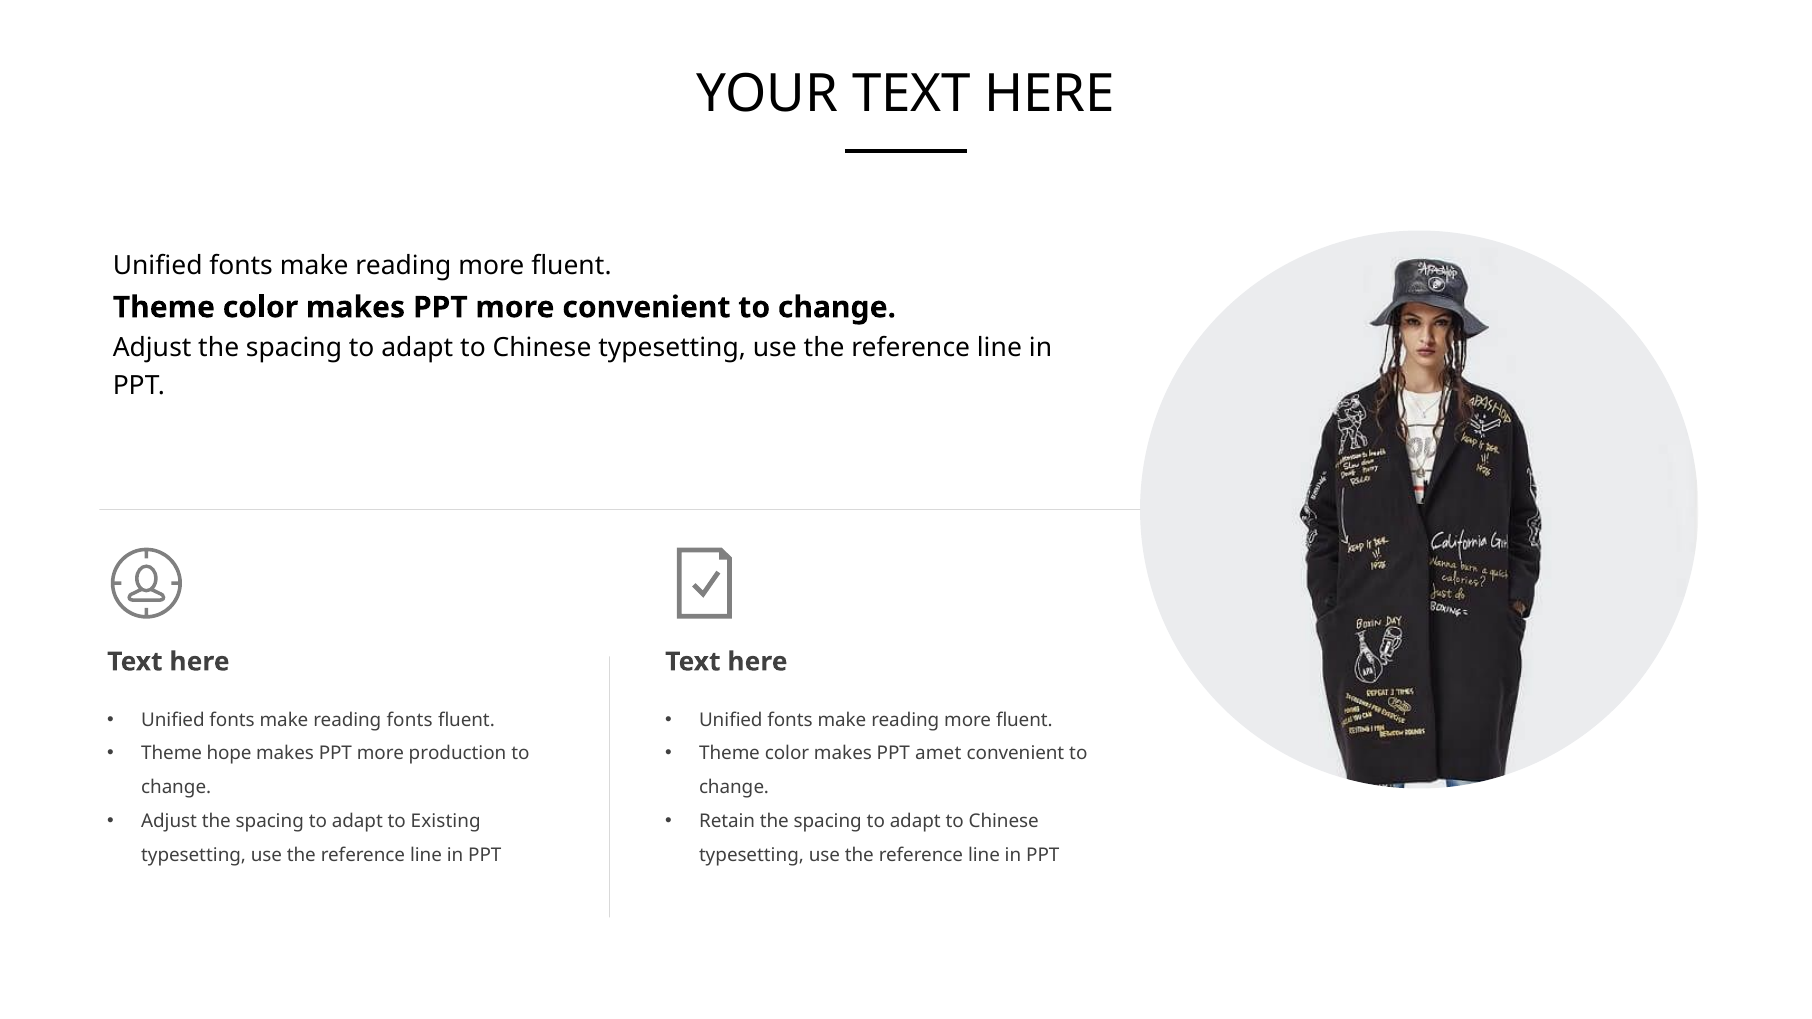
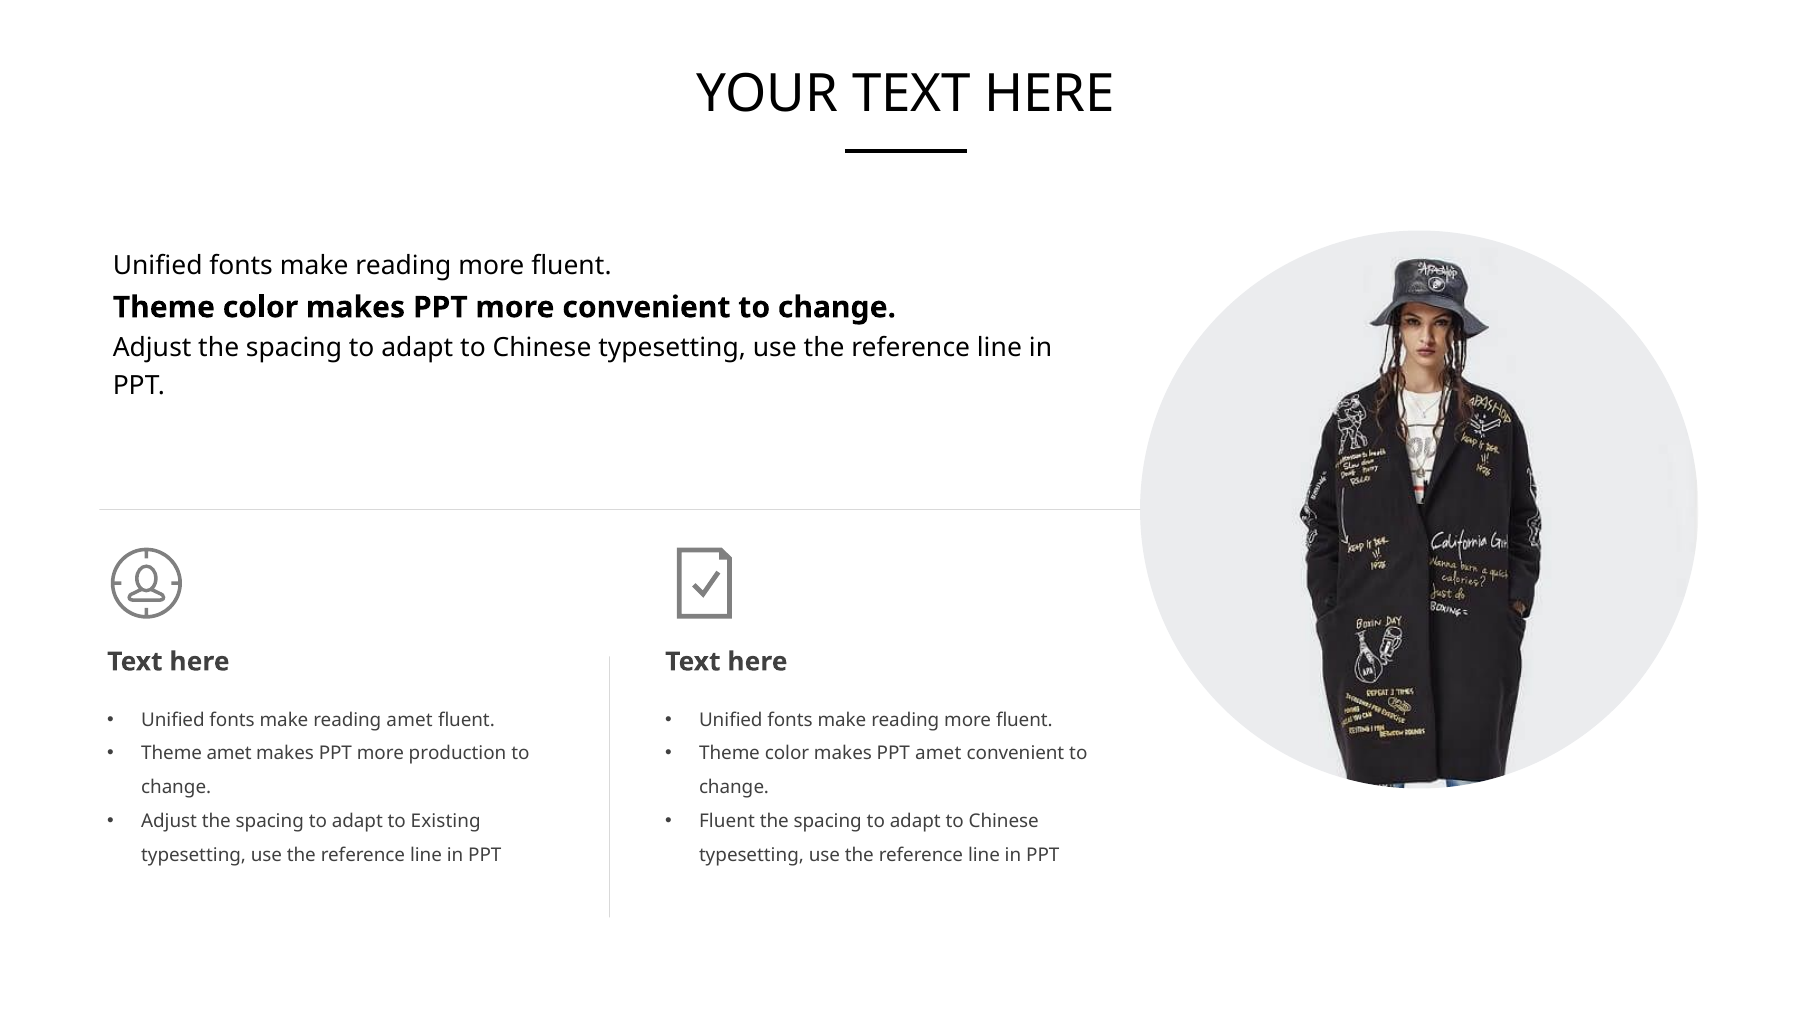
reading fonts: fonts -> amet
Theme hope: hope -> amet
Retain at (727, 821): Retain -> Fluent
